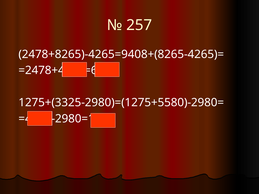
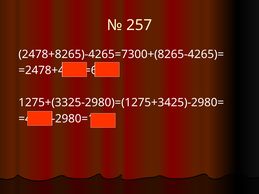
2478+8265)-4265=9408+(8265-4265)=: 2478+8265)-4265=9408+(8265-4265)= -> 2478+8265)-4265=7300+(8265-4265)=
1275+(3325-2980)=(1275+5580)-2980=: 1275+(3325-2980)=(1275+5580)-2980= -> 1275+(3325-2980)=(1275+3425)-2980=
